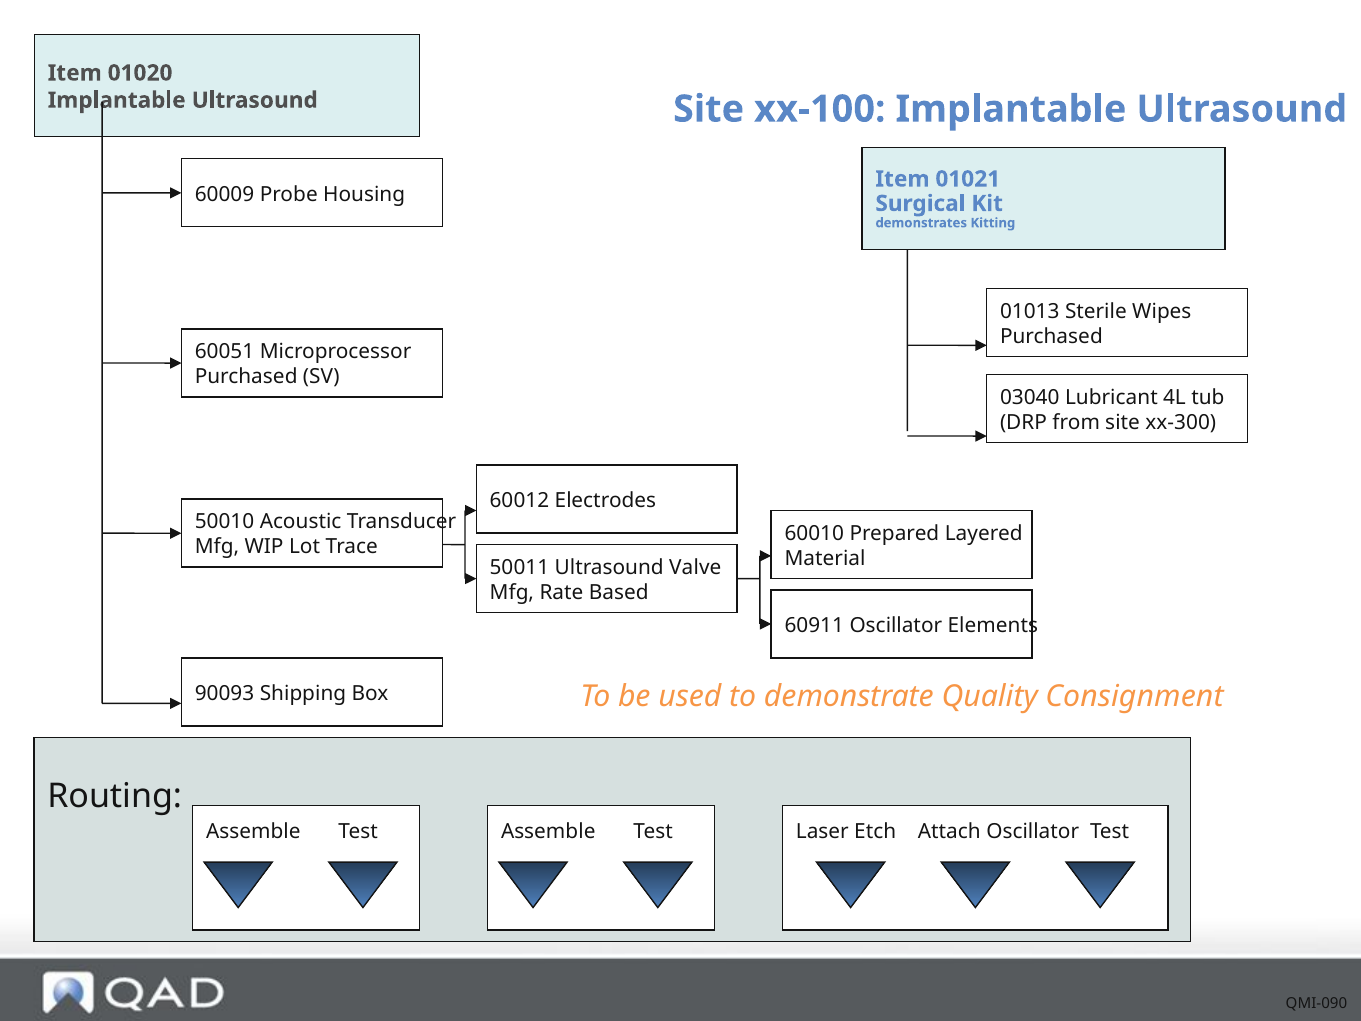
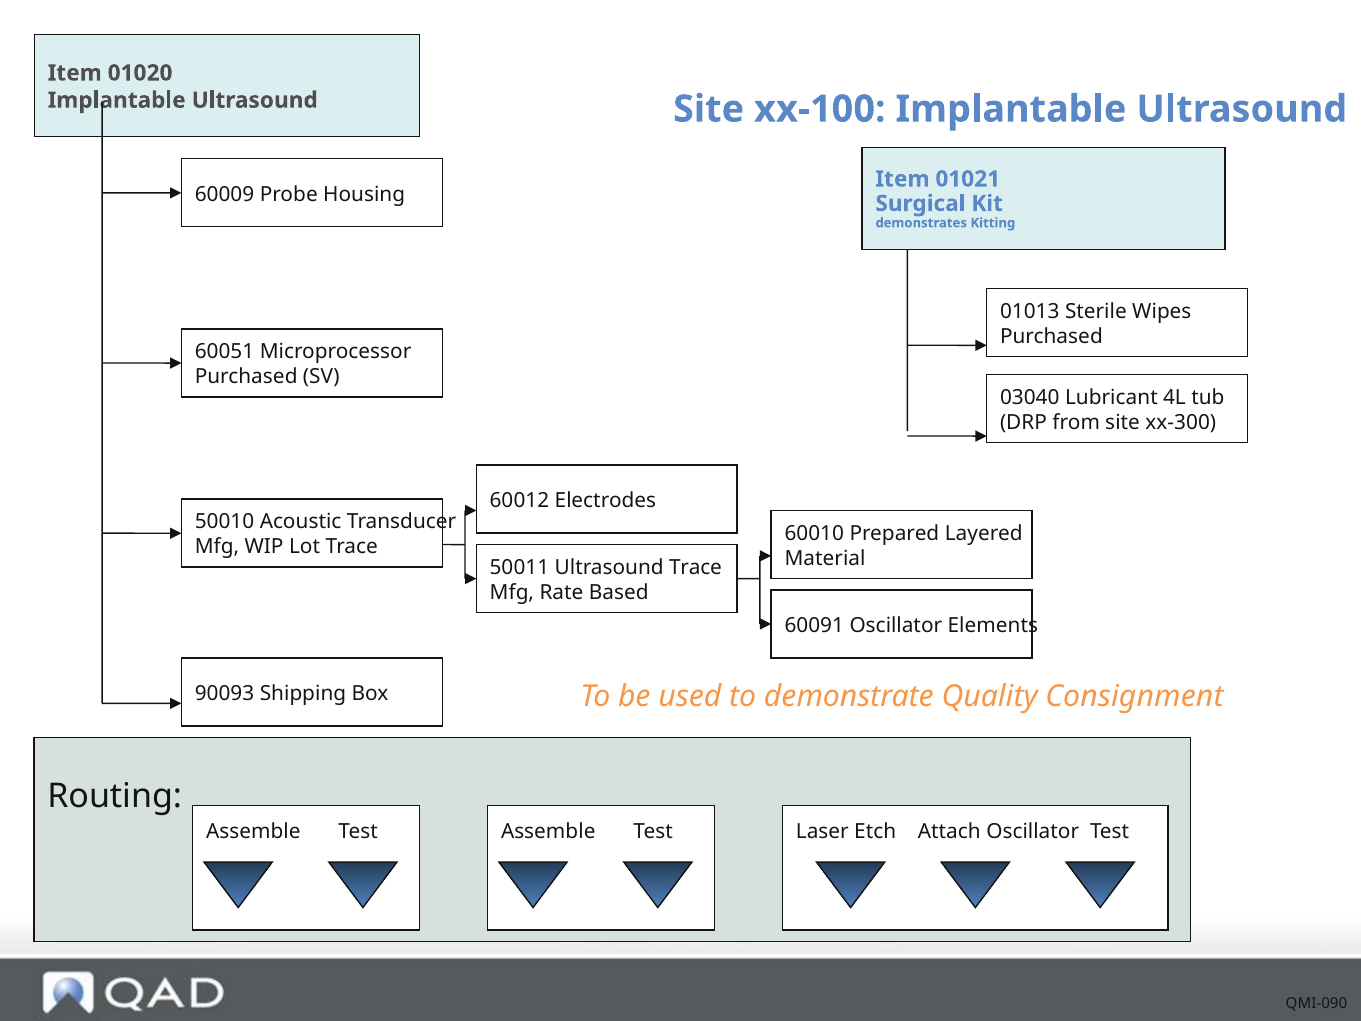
Ultrasound Valve: Valve -> Trace
60911: 60911 -> 60091
